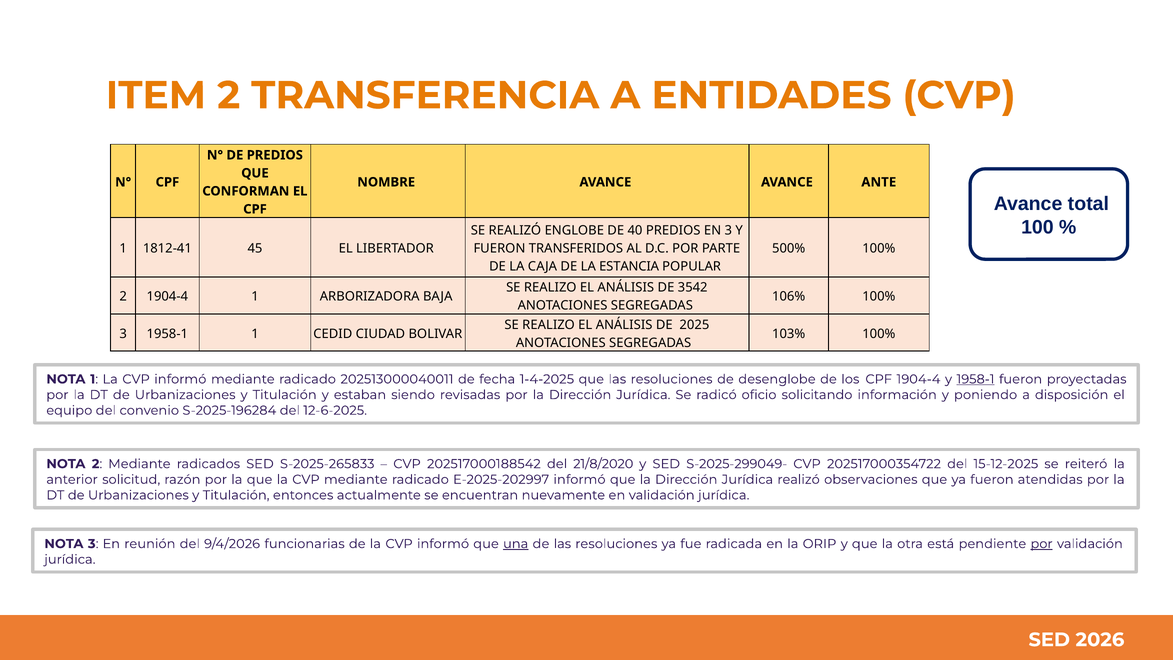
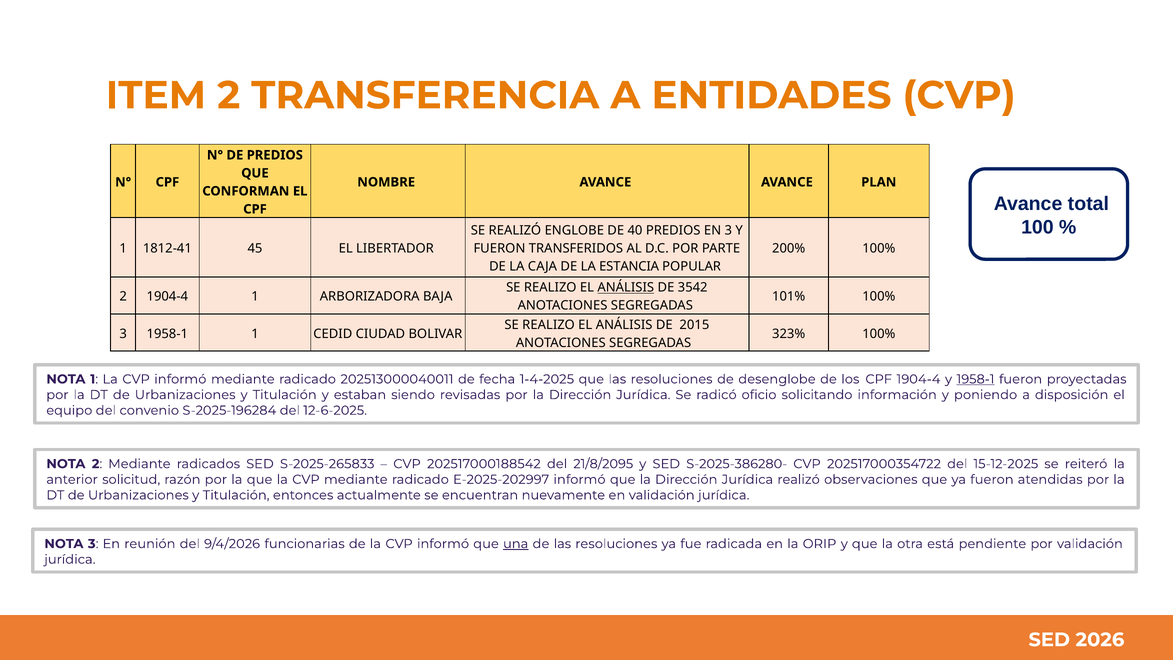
ANTE: ANTE -> PLAN
500%: 500% -> 200%
ANÁLISIS at (626, 288) underline: none -> present
106%: 106% -> 101%
2025: 2025 -> 2015
103%: 103% -> 323%
21/8/2020: 21/8/2020 -> 21/8/2095
S-2025-299049-: S-2025-299049- -> S-2025-386280-
por at (1042, 544) underline: present -> none
